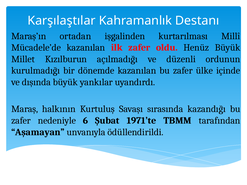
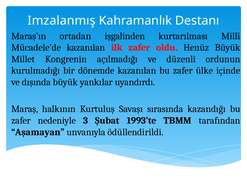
Karşılaştılar: Karşılaştılar -> Imzalanmış
Kızılburun: Kızılburun -> Kongrenin
6: 6 -> 3
1971’te: 1971’te -> 1993’te
